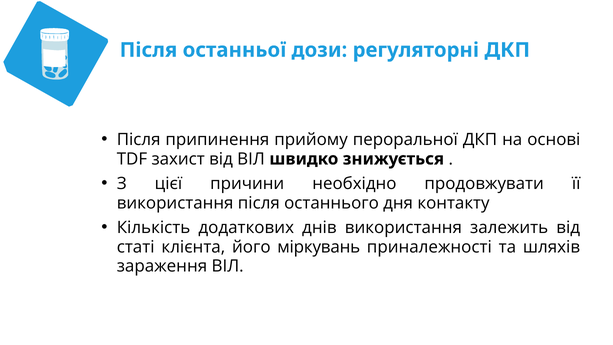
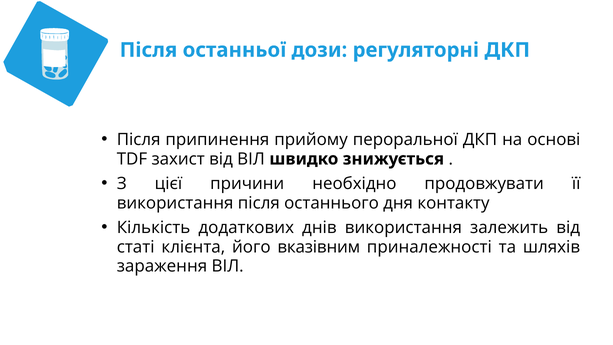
міркувань: міркувань -> вказівним
